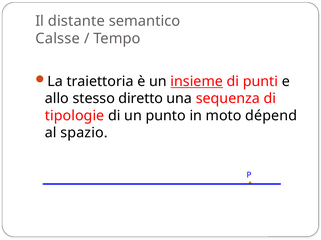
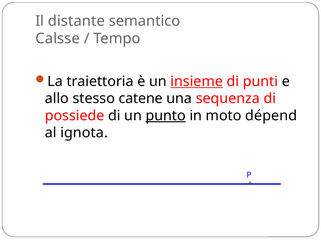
diretto: diretto -> catene
tipologie: tipologie -> possiede
punto underline: none -> present
spazio: spazio -> ignota
